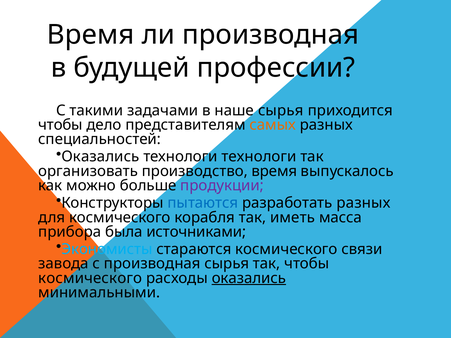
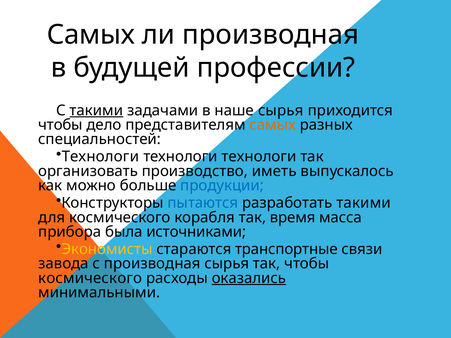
Время at (91, 35): Время -> Самых
такими at (96, 110) underline: none -> present
Оказались at (100, 157): Оказались -> Технологи
производство время: время -> иметь
продукции colour: purple -> blue
разработать разных: разных -> такими
иметь: иметь -> время
Экономисты colour: light blue -> yellow
стараются космического: космического -> транспортные
